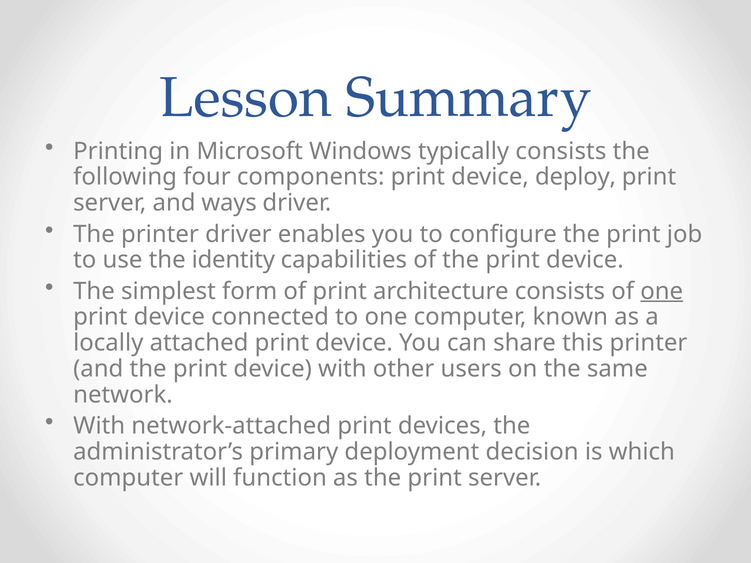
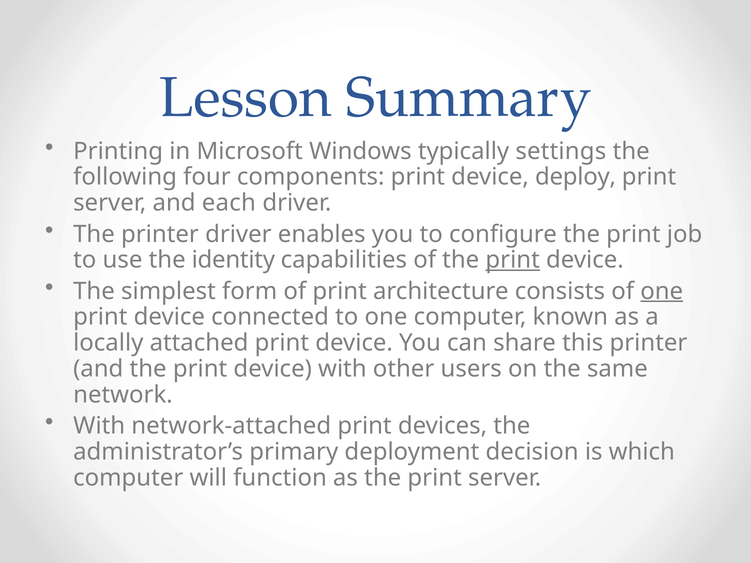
typically consists: consists -> settings
ways: ways -> each
print at (513, 260) underline: none -> present
